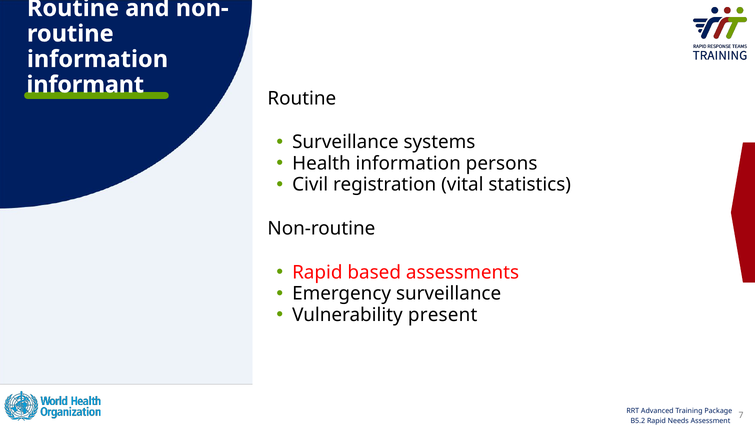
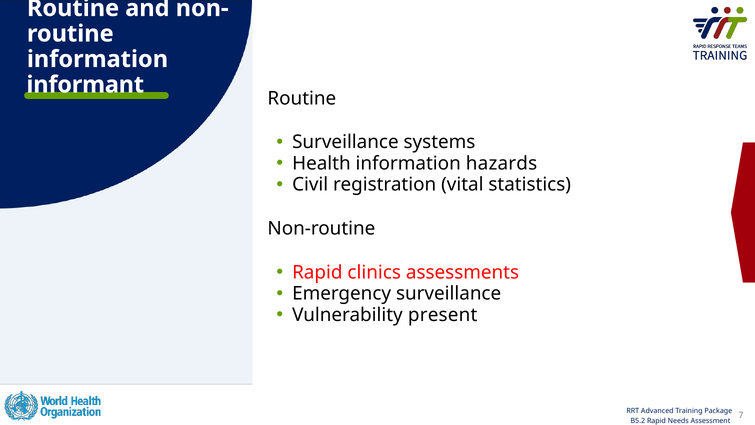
persons: persons -> hazards
based: based -> clinics
